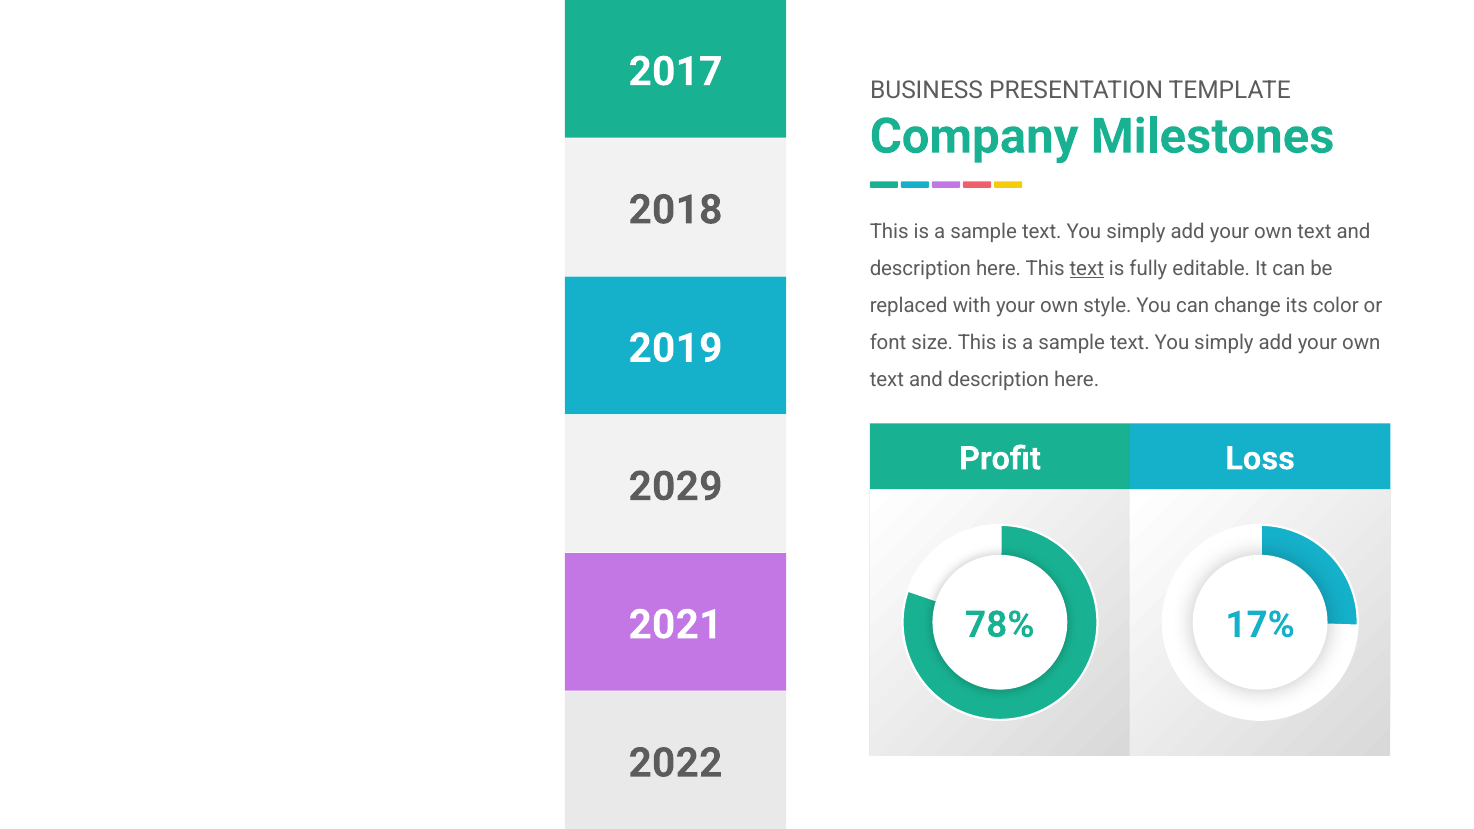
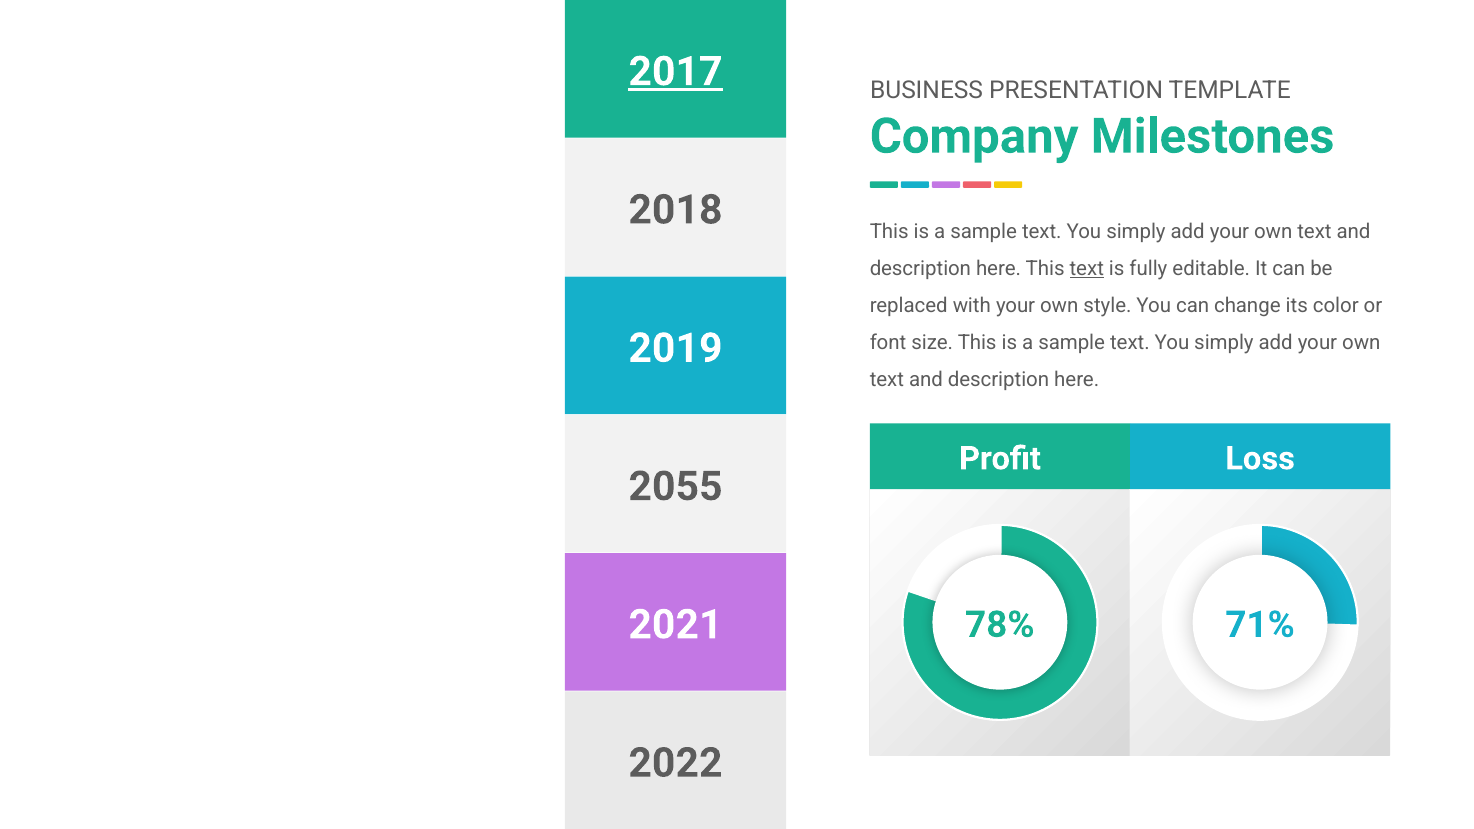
2017 underline: none -> present
2029: 2029 -> 2055
17%: 17% -> 71%
